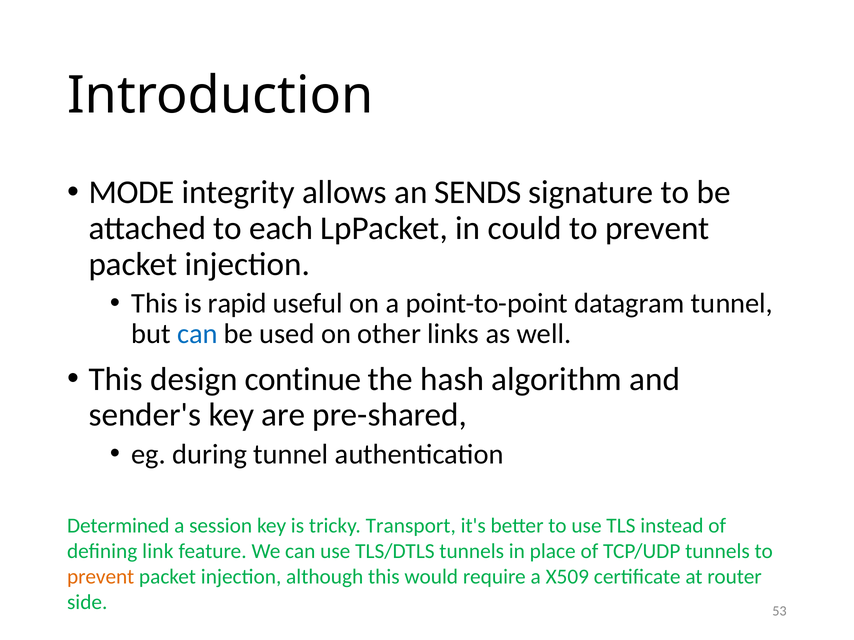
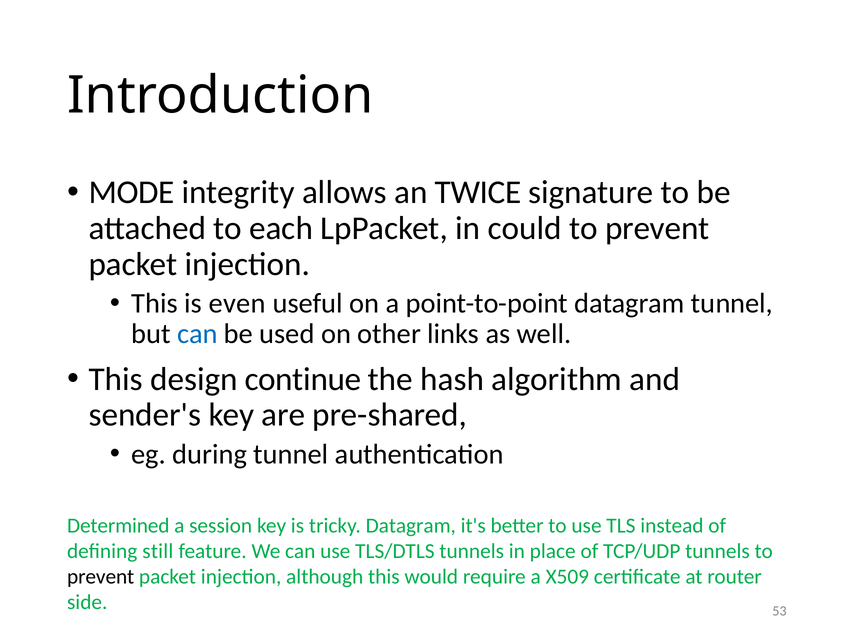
SENDS: SENDS -> TWICE
rapid: rapid -> even
tricky Transport: Transport -> Datagram
link: link -> still
prevent at (101, 577) colour: orange -> black
